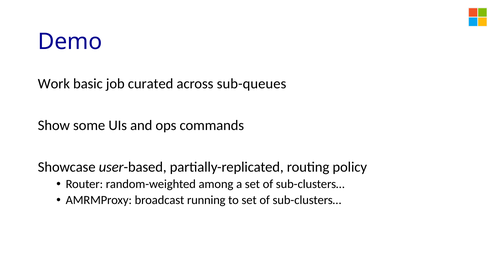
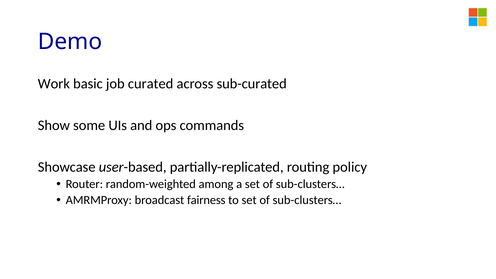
sub-queues: sub-queues -> sub-curated
running: running -> fairness
